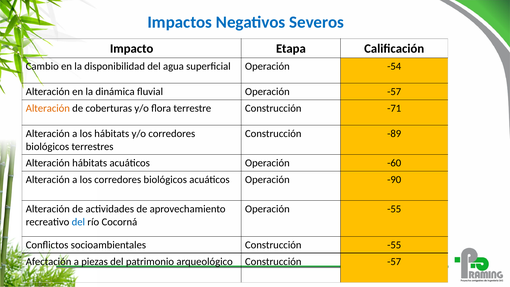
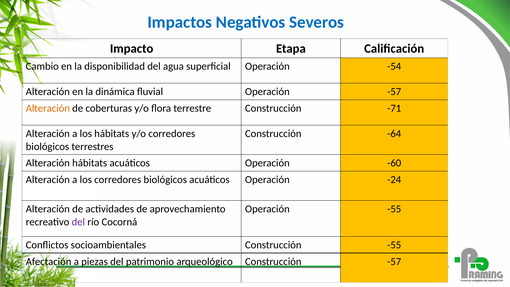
-89: -89 -> -64
-90: -90 -> -24
del at (78, 222) colour: blue -> purple
